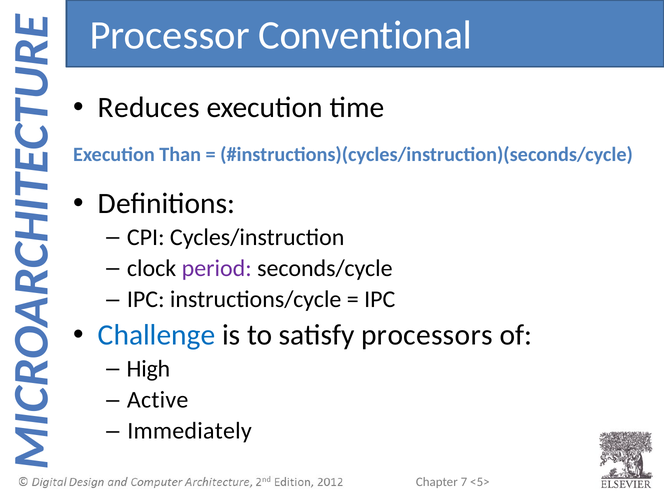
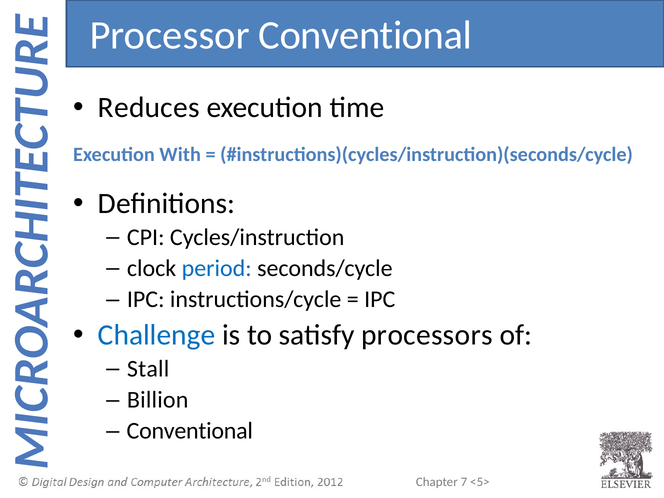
Than: Than -> With
period colour: purple -> blue
High: High -> Stall
Active: Active -> Billion
Immediately at (190, 431): Immediately -> Conventional
